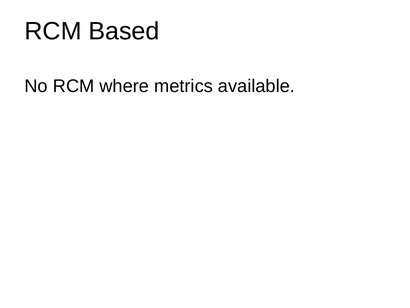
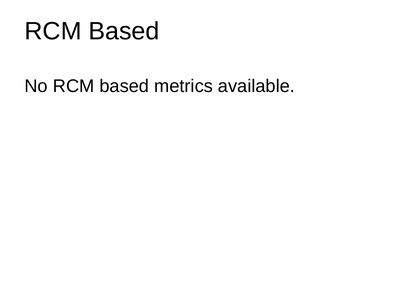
No RCM where: where -> based
